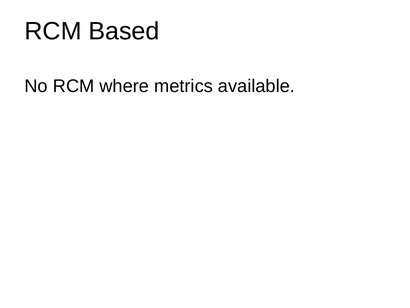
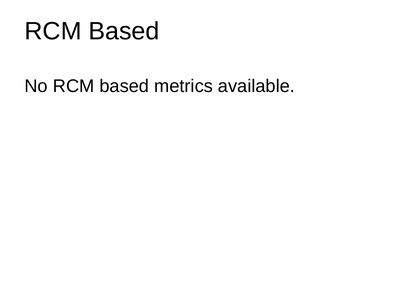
No RCM where: where -> based
